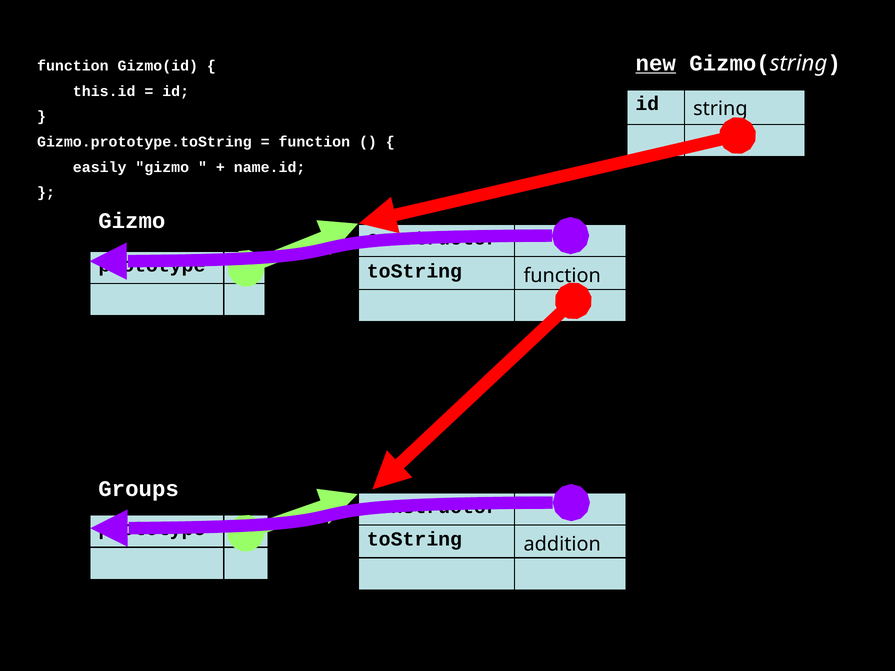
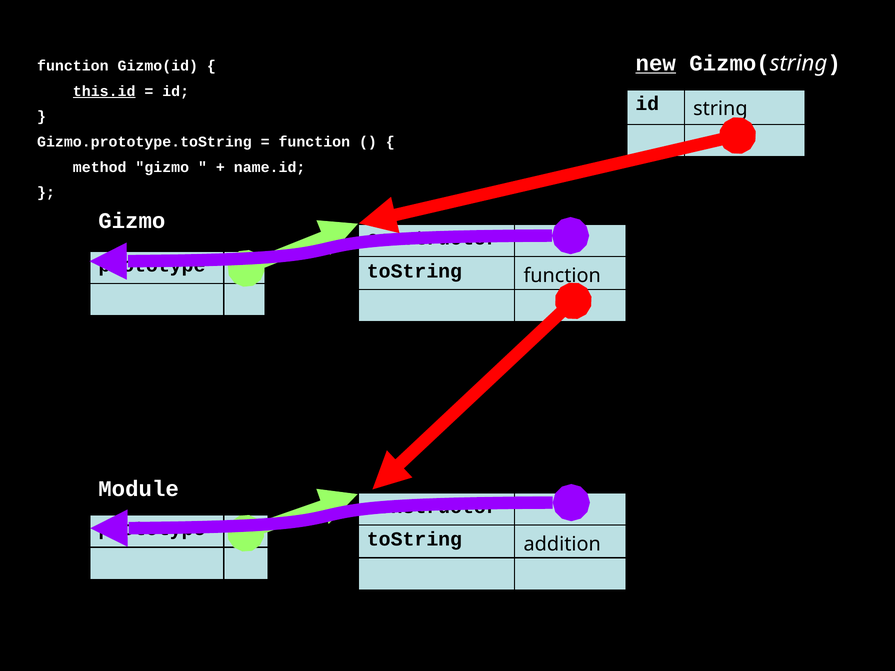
this.id underline: none -> present
easily: easily -> method
Groups: Groups -> Module
